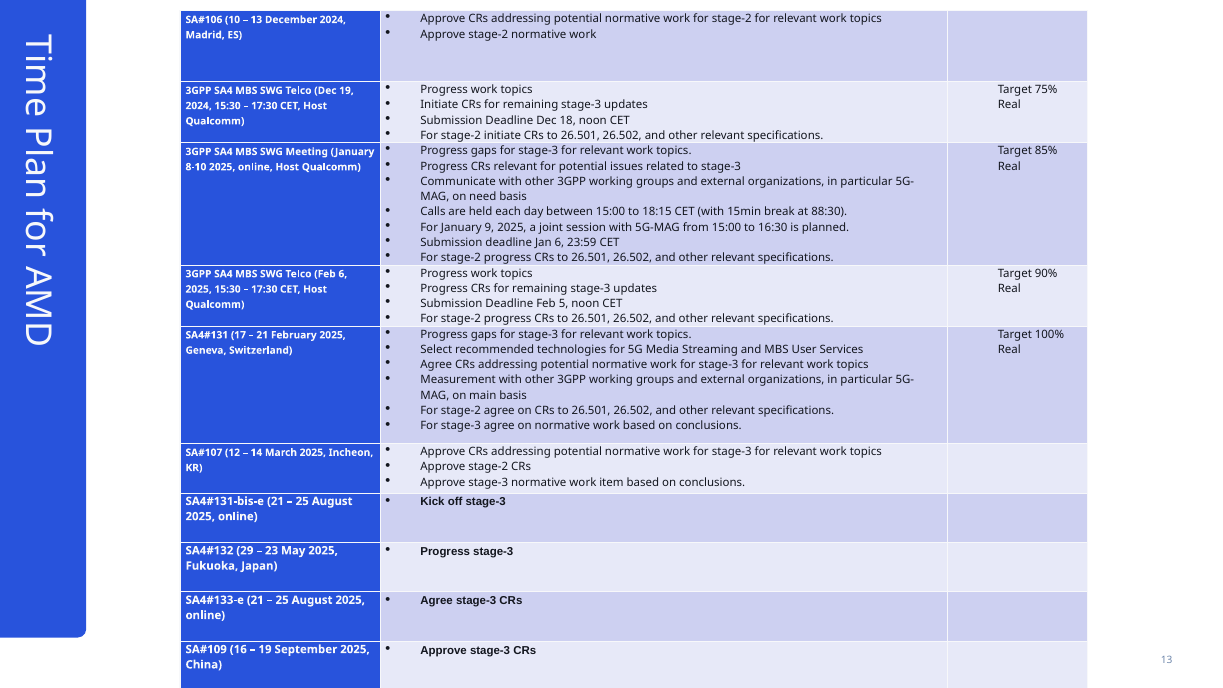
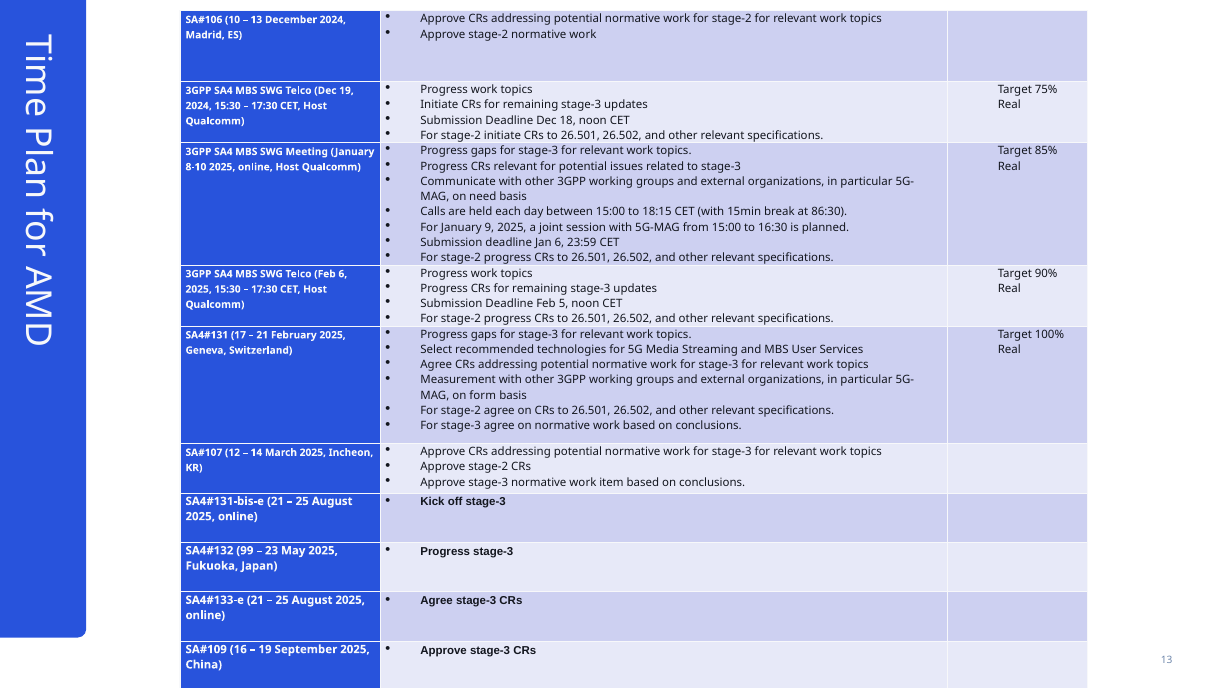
88:30: 88:30 -> 86:30
main: main -> form
29: 29 -> 99
